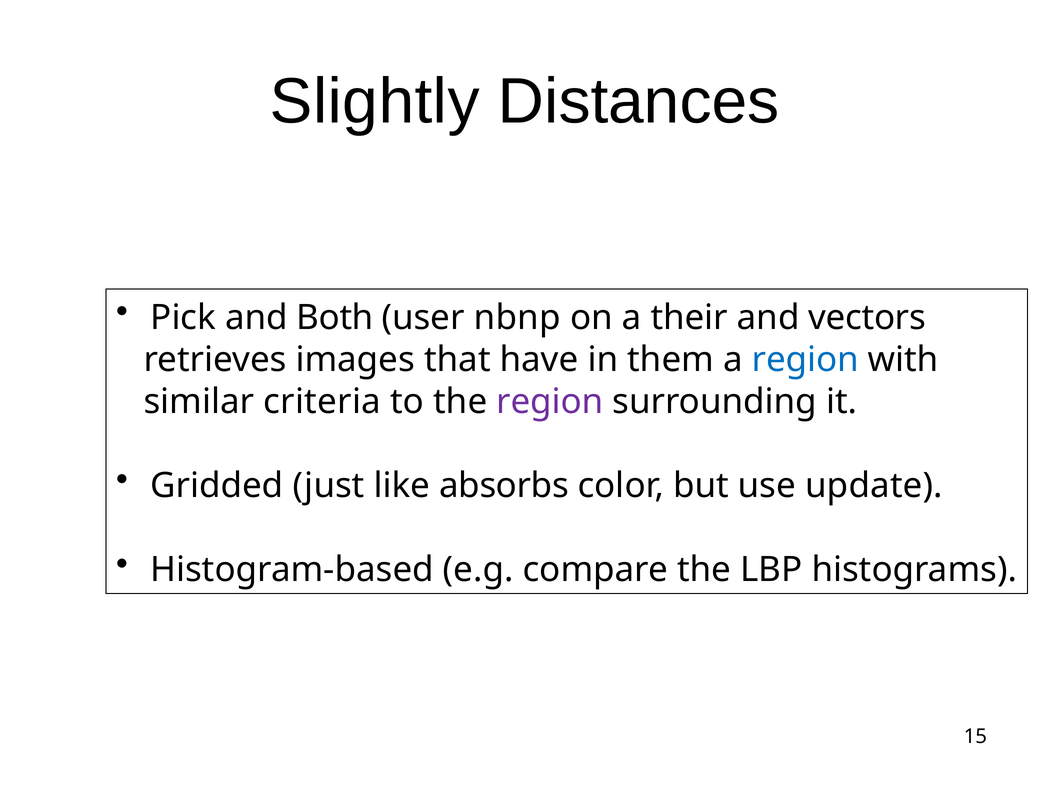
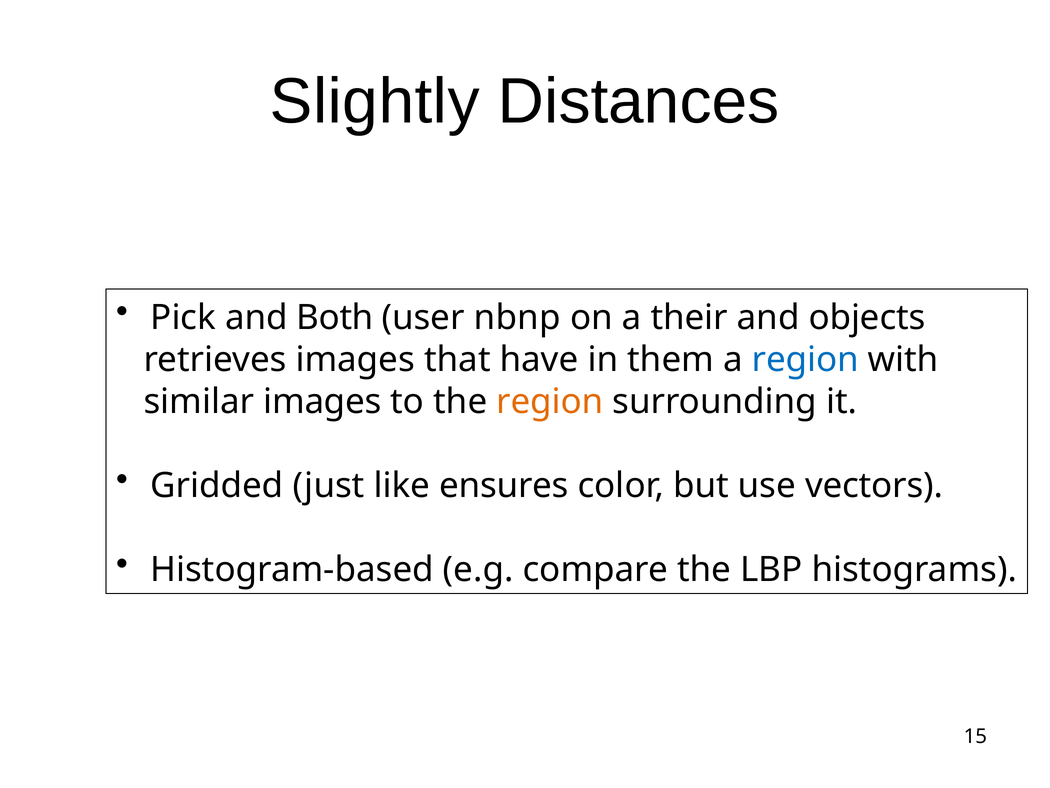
vectors: vectors -> objects
similar criteria: criteria -> images
region at (550, 401) colour: purple -> orange
absorbs: absorbs -> ensures
update: update -> vectors
